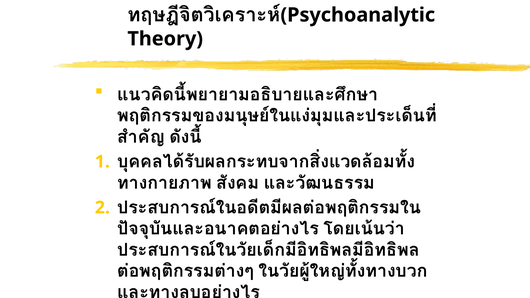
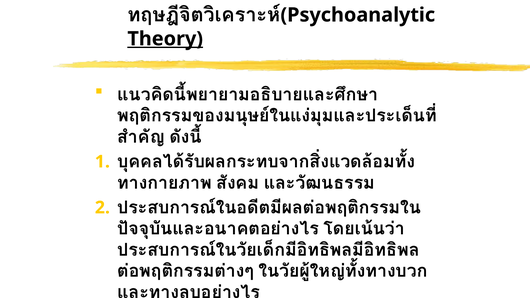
Theory underline: none -> present
